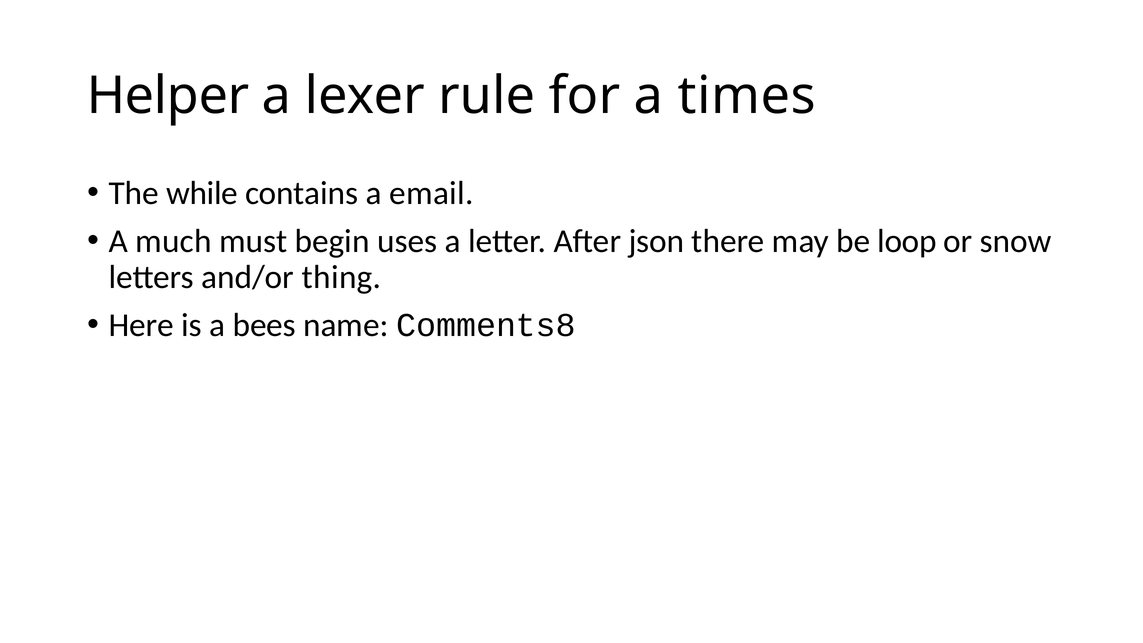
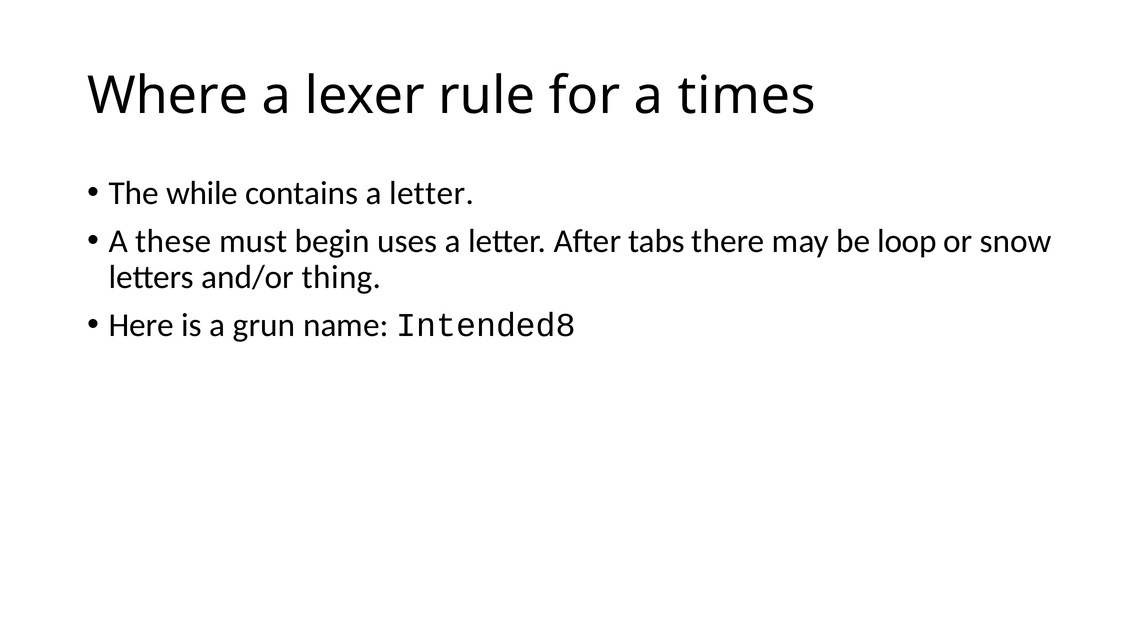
Helper: Helper -> Where
contains a email: email -> letter
much: much -> these
json: json -> tabs
bees: bees -> grun
Comments8: Comments8 -> Intended8
